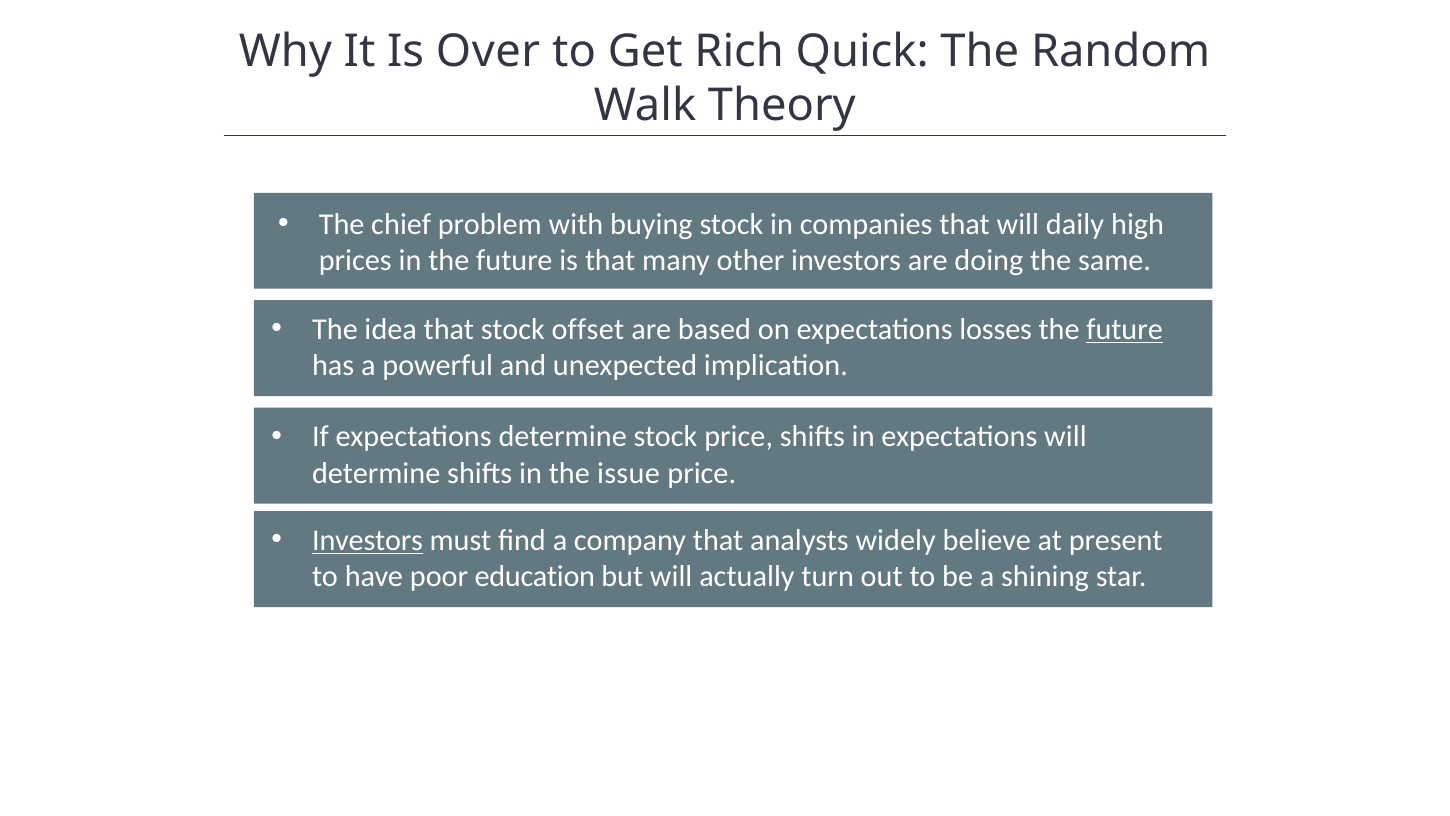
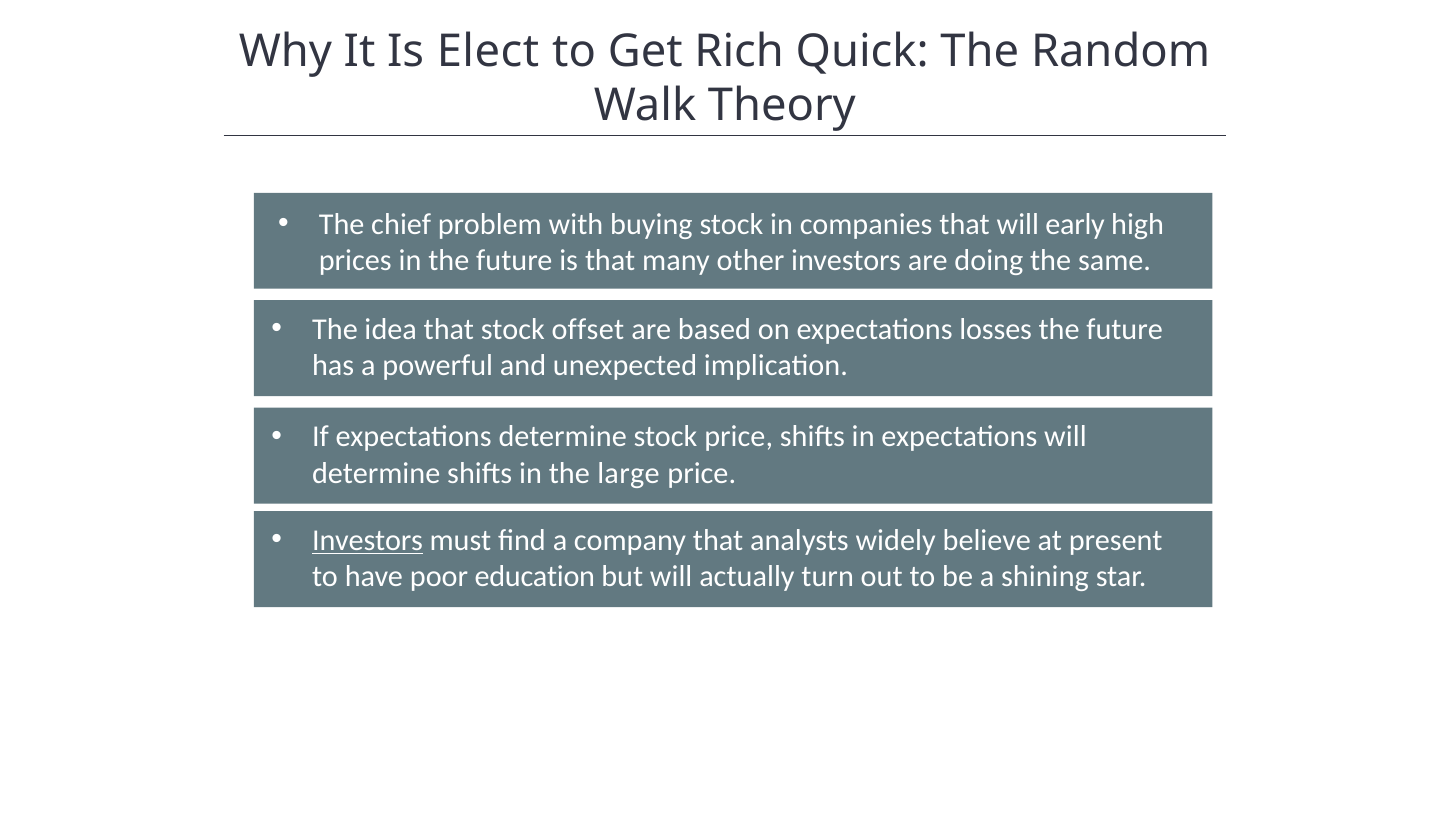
Over: Over -> Elect
daily: daily -> early
future at (1125, 329) underline: present -> none
issue: issue -> large
